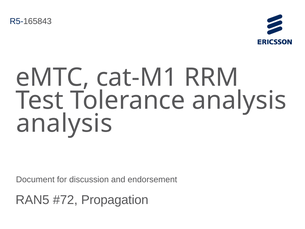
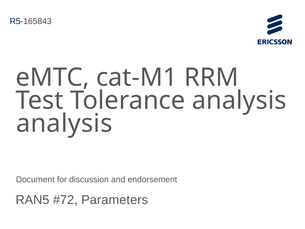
Propagation: Propagation -> Parameters
